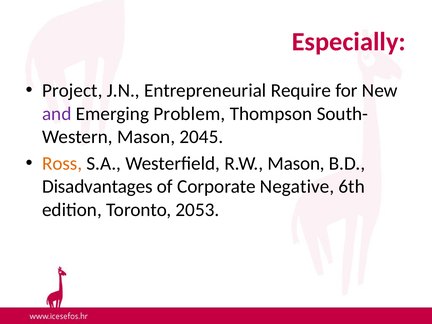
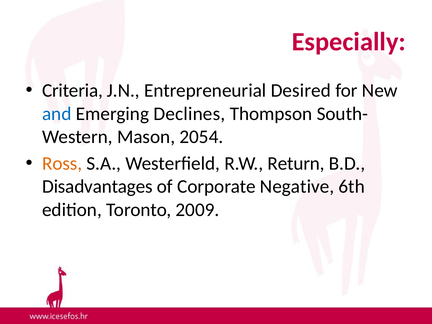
Project: Project -> Criteria
Require: Require -> Desired
and colour: purple -> blue
Problem: Problem -> Declines
2045: 2045 -> 2054
R.W Mason: Mason -> Return
2053: 2053 -> 2009
